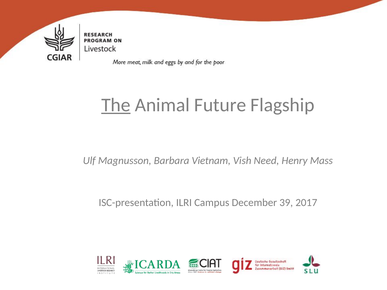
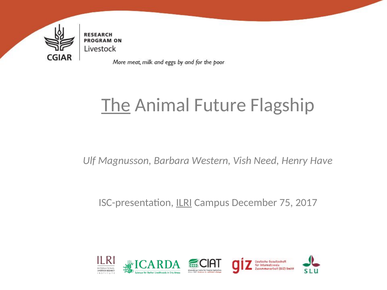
Vietnam: Vietnam -> Western
Mass: Mass -> Have
ILRI underline: none -> present
39: 39 -> 75
